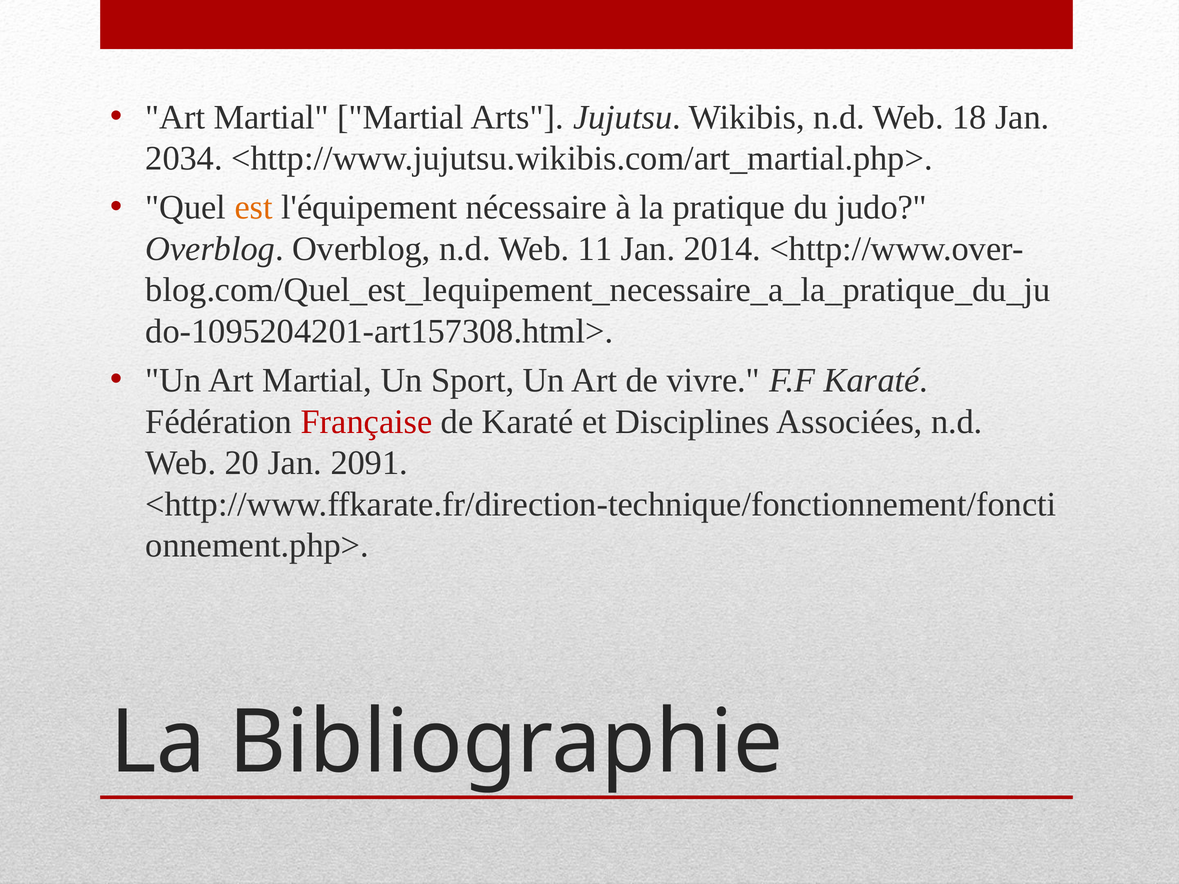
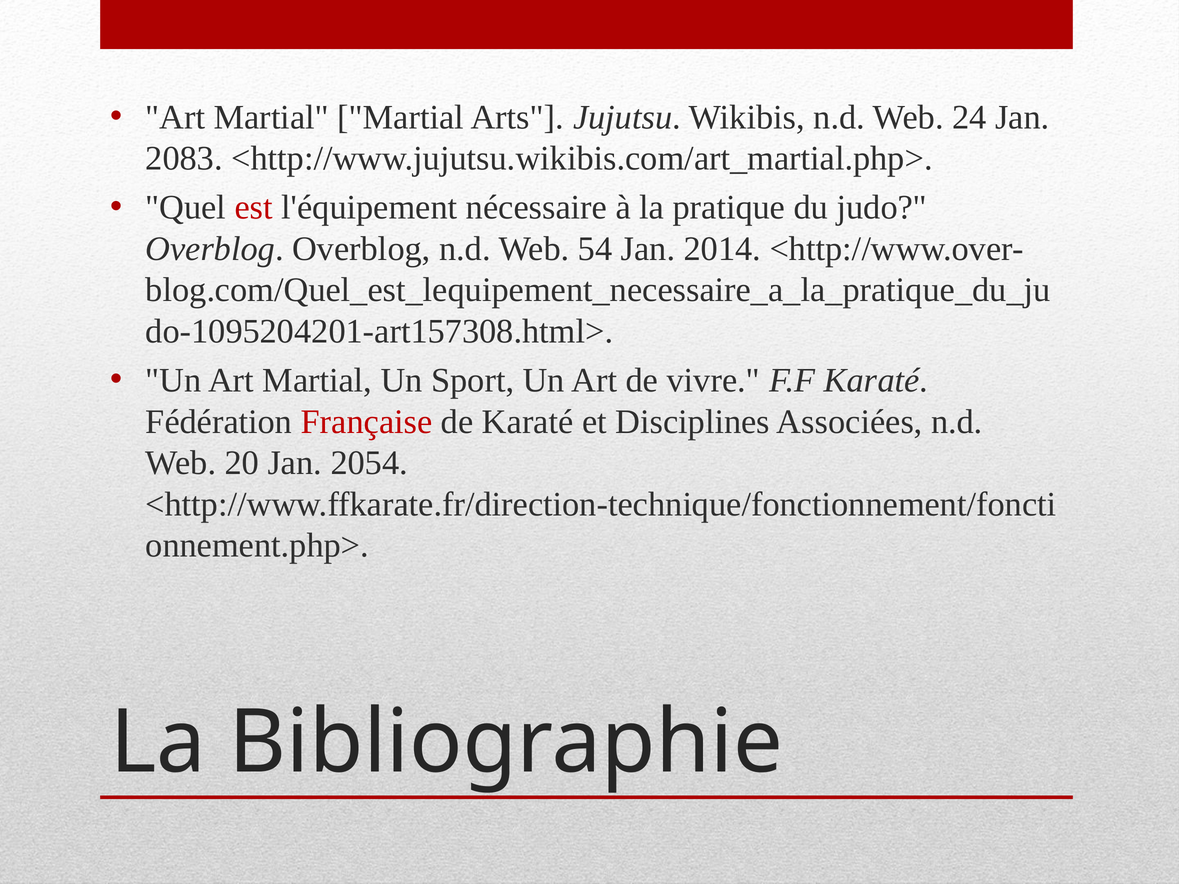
18: 18 -> 24
2034: 2034 -> 2083
est colour: orange -> red
11: 11 -> 54
2091: 2091 -> 2054
